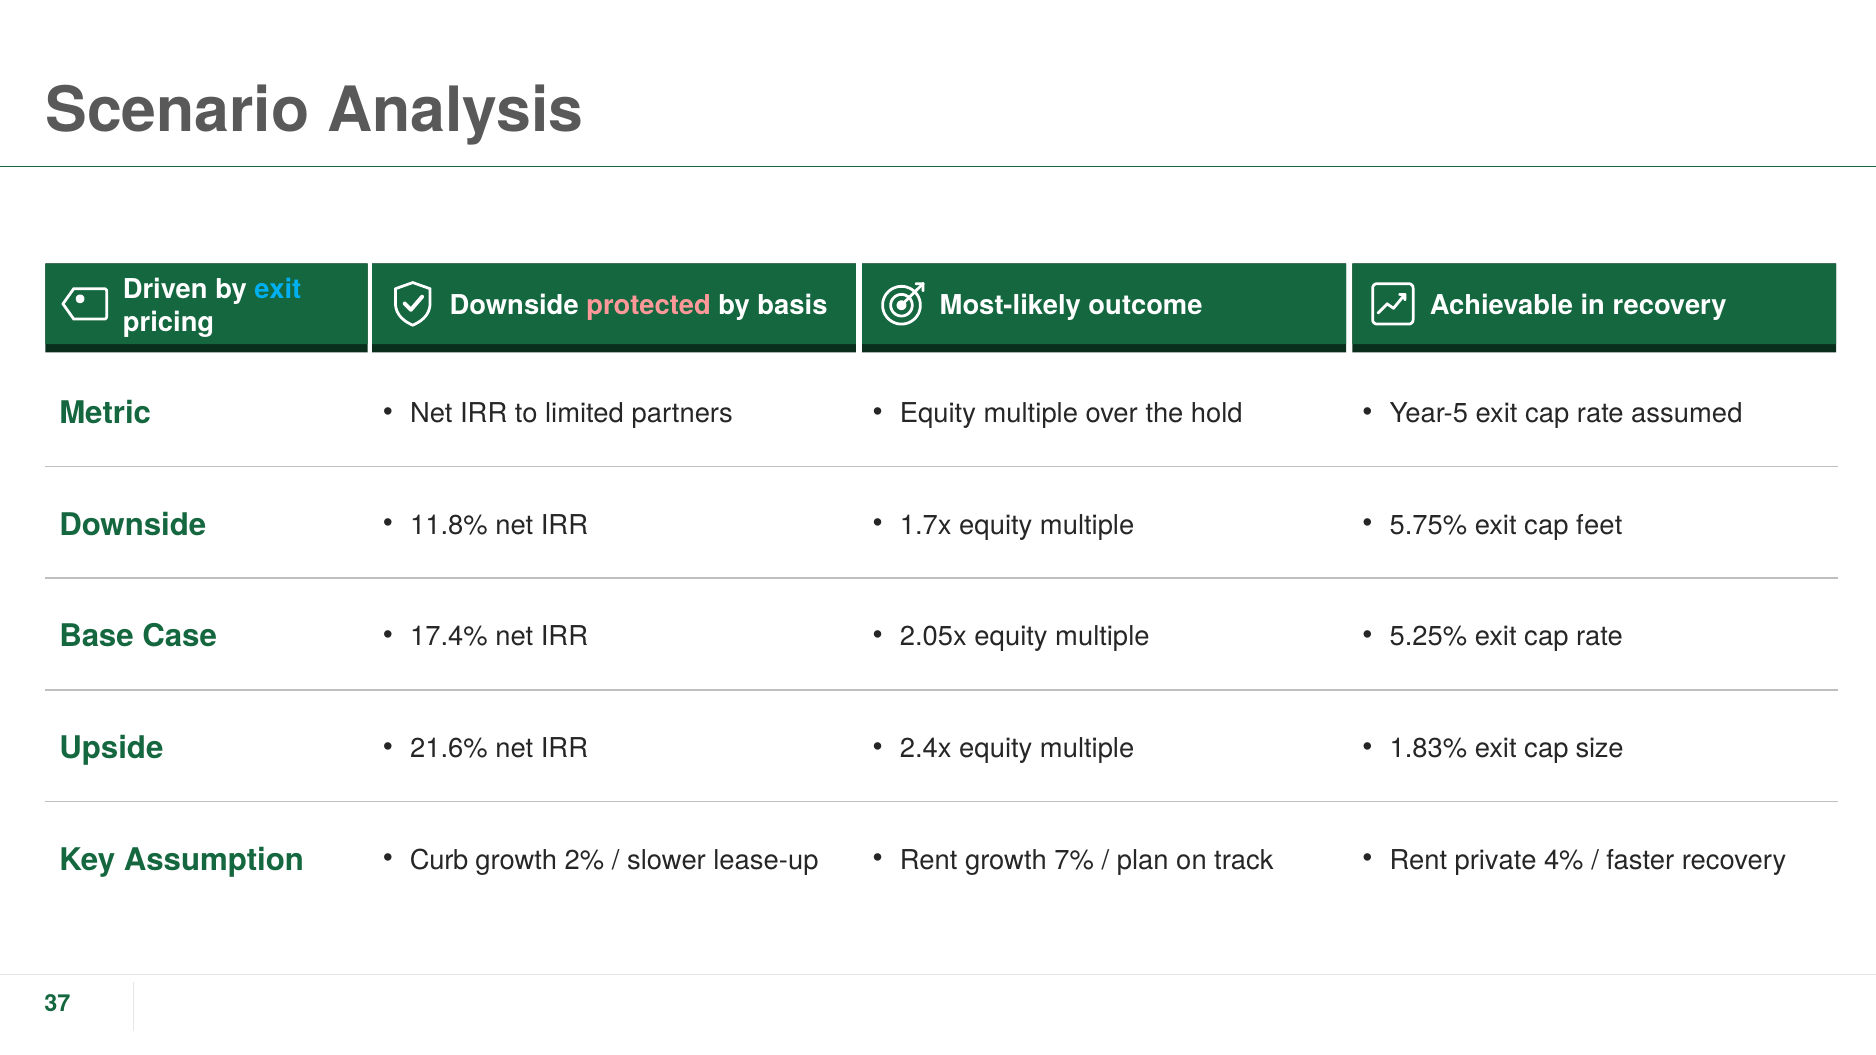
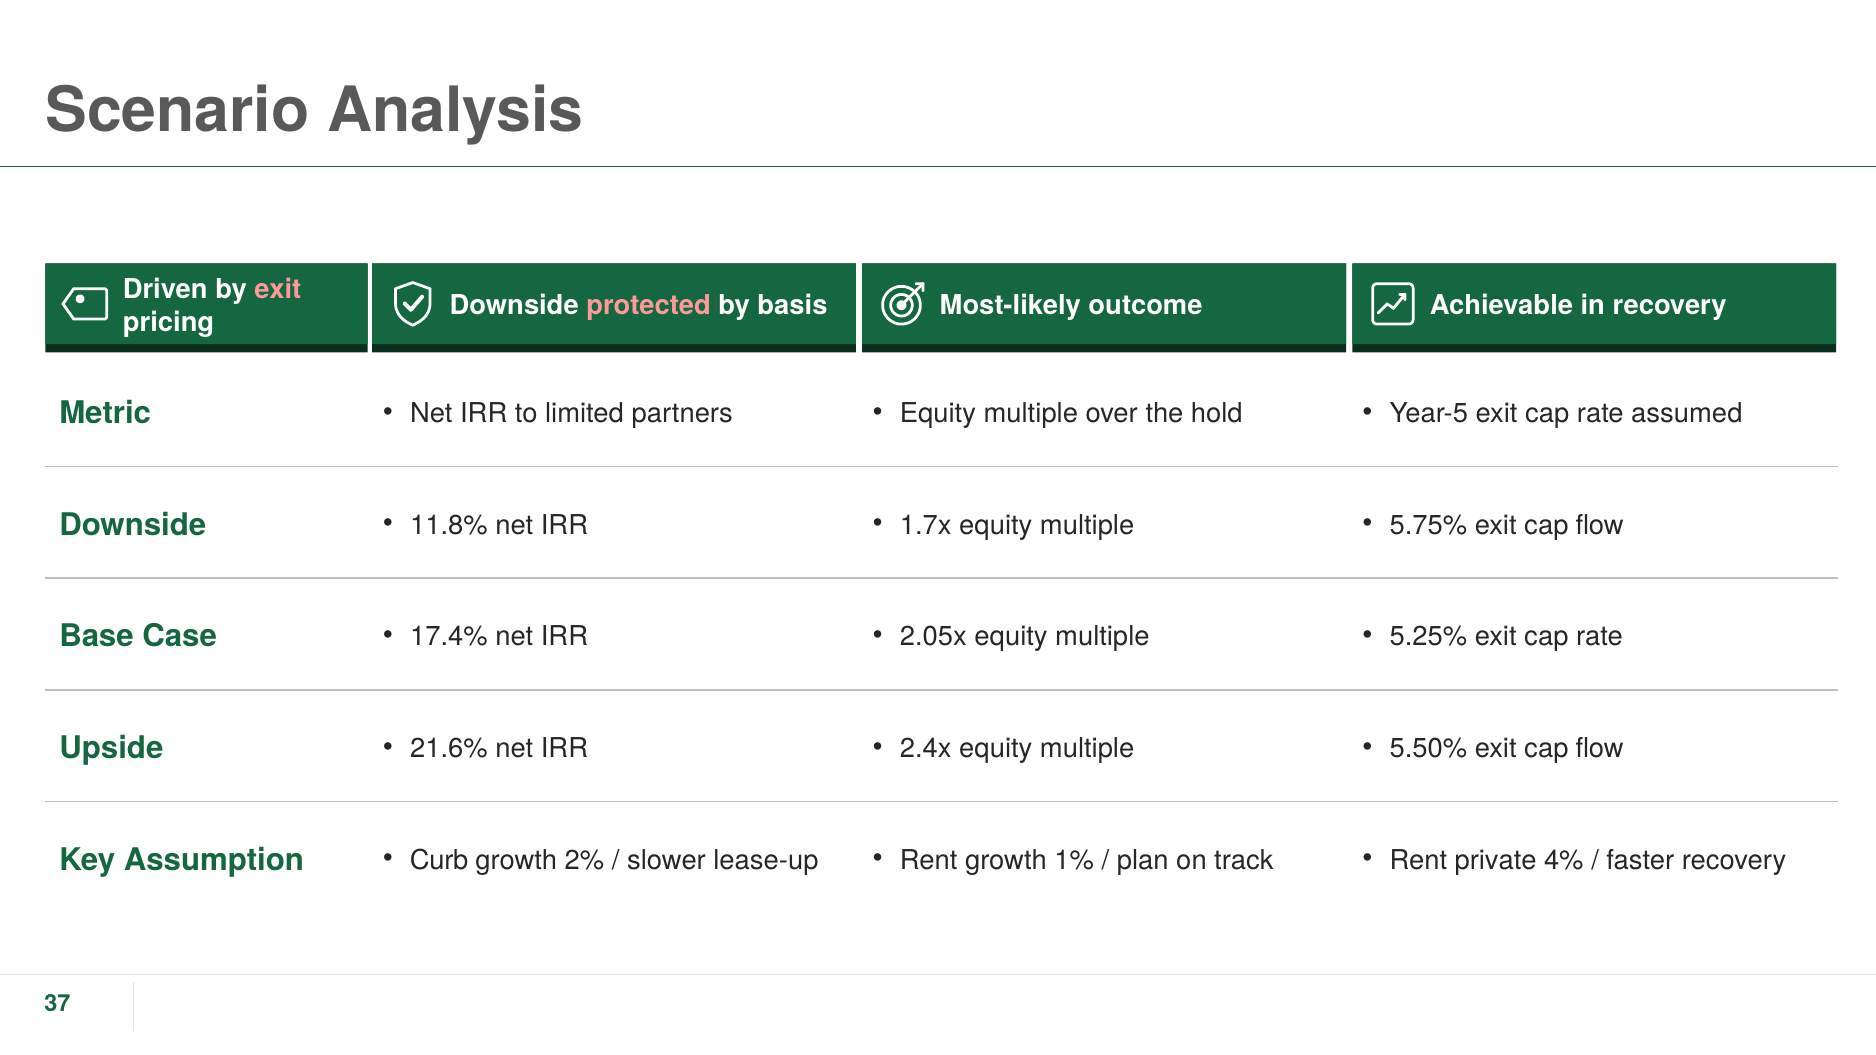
exit at (278, 289) colour: light blue -> pink
5.75% exit cap feet: feet -> flow
1.83%: 1.83% -> 5.50%
size at (1600, 749): size -> flow
7%: 7% -> 1%
